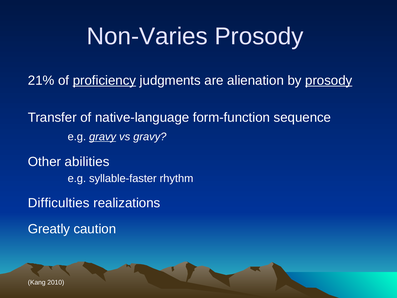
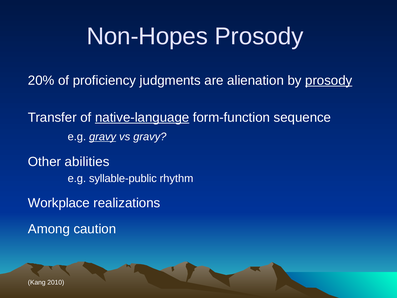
Non-Varies: Non-Varies -> Non-Hopes
21%: 21% -> 20%
proficiency underline: present -> none
native-language underline: none -> present
syllable-faster: syllable-faster -> syllable-public
Difficulties: Difficulties -> Workplace
Greatly: Greatly -> Among
